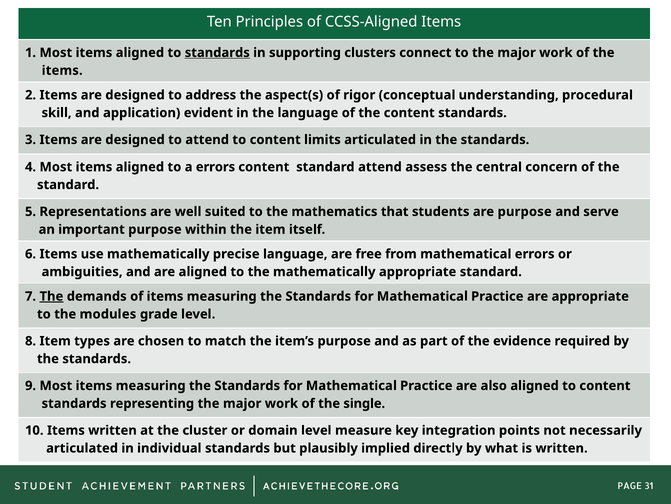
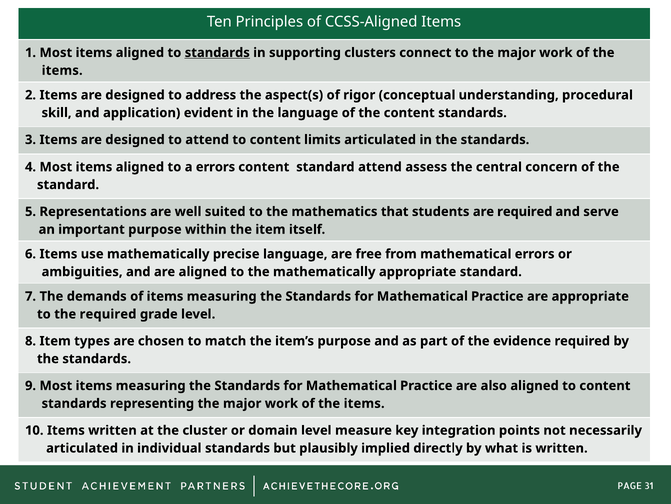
are purpose: purpose -> required
The at (51, 296) underline: present -> none
the modules: modules -> required
single at (364, 403): single -> items
